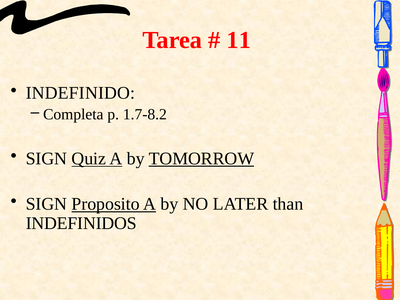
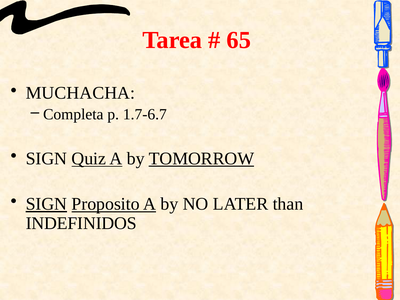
11: 11 -> 65
INDEFINIDO: INDEFINIDO -> MUCHACHA
1.7-8.2: 1.7-8.2 -> 1.7-6.7
SIGN at (46, 204) underline: none -> present
